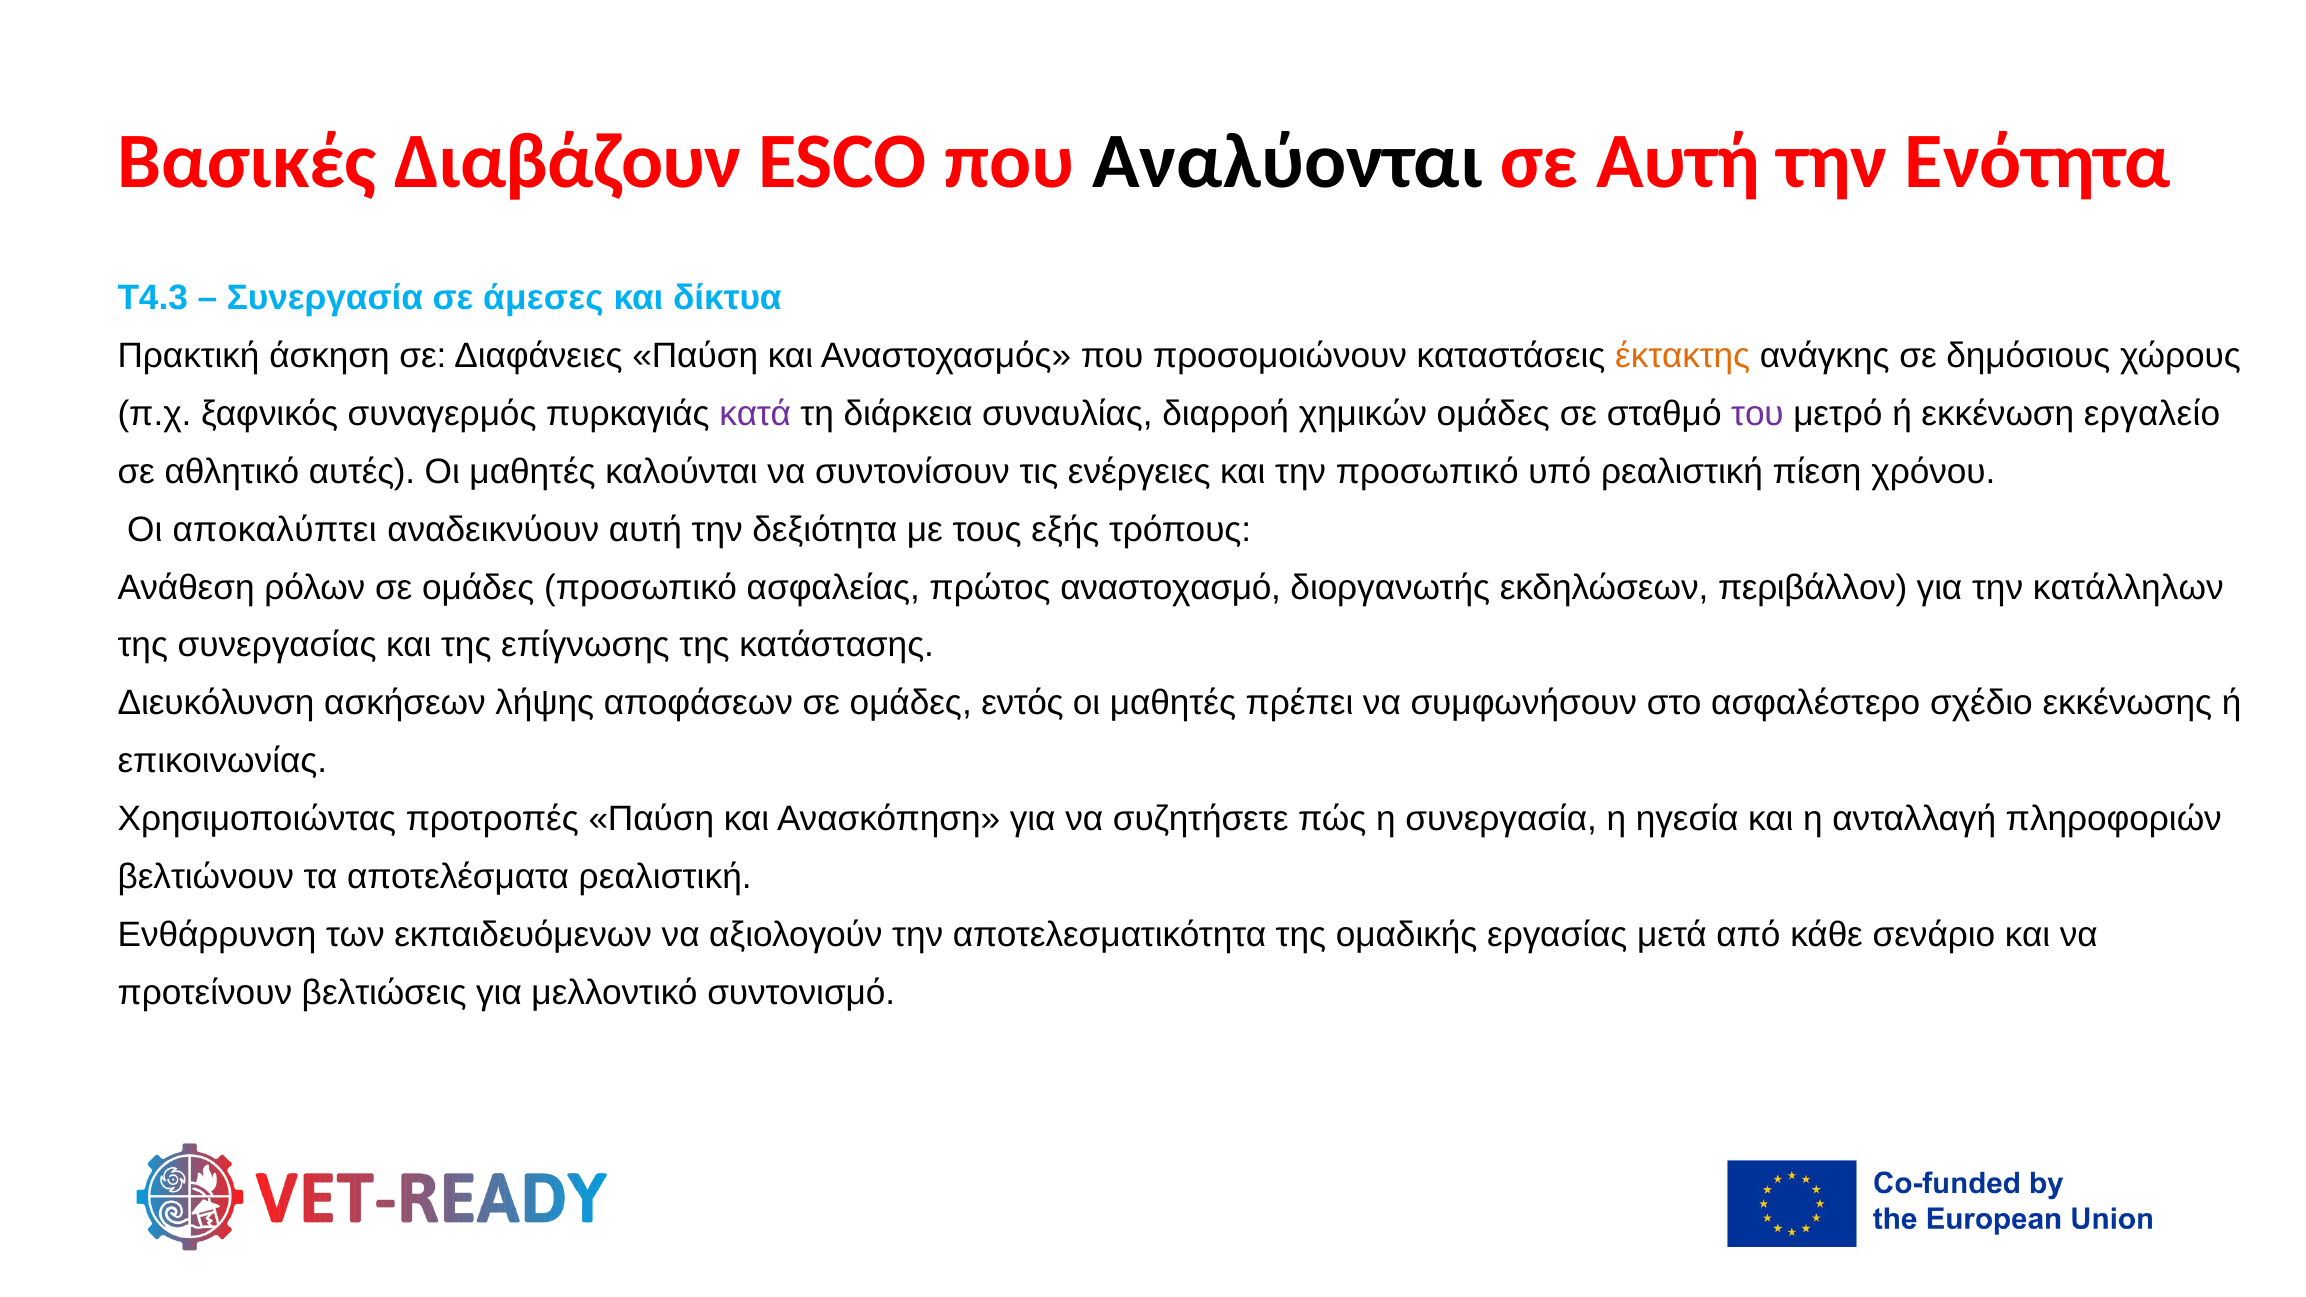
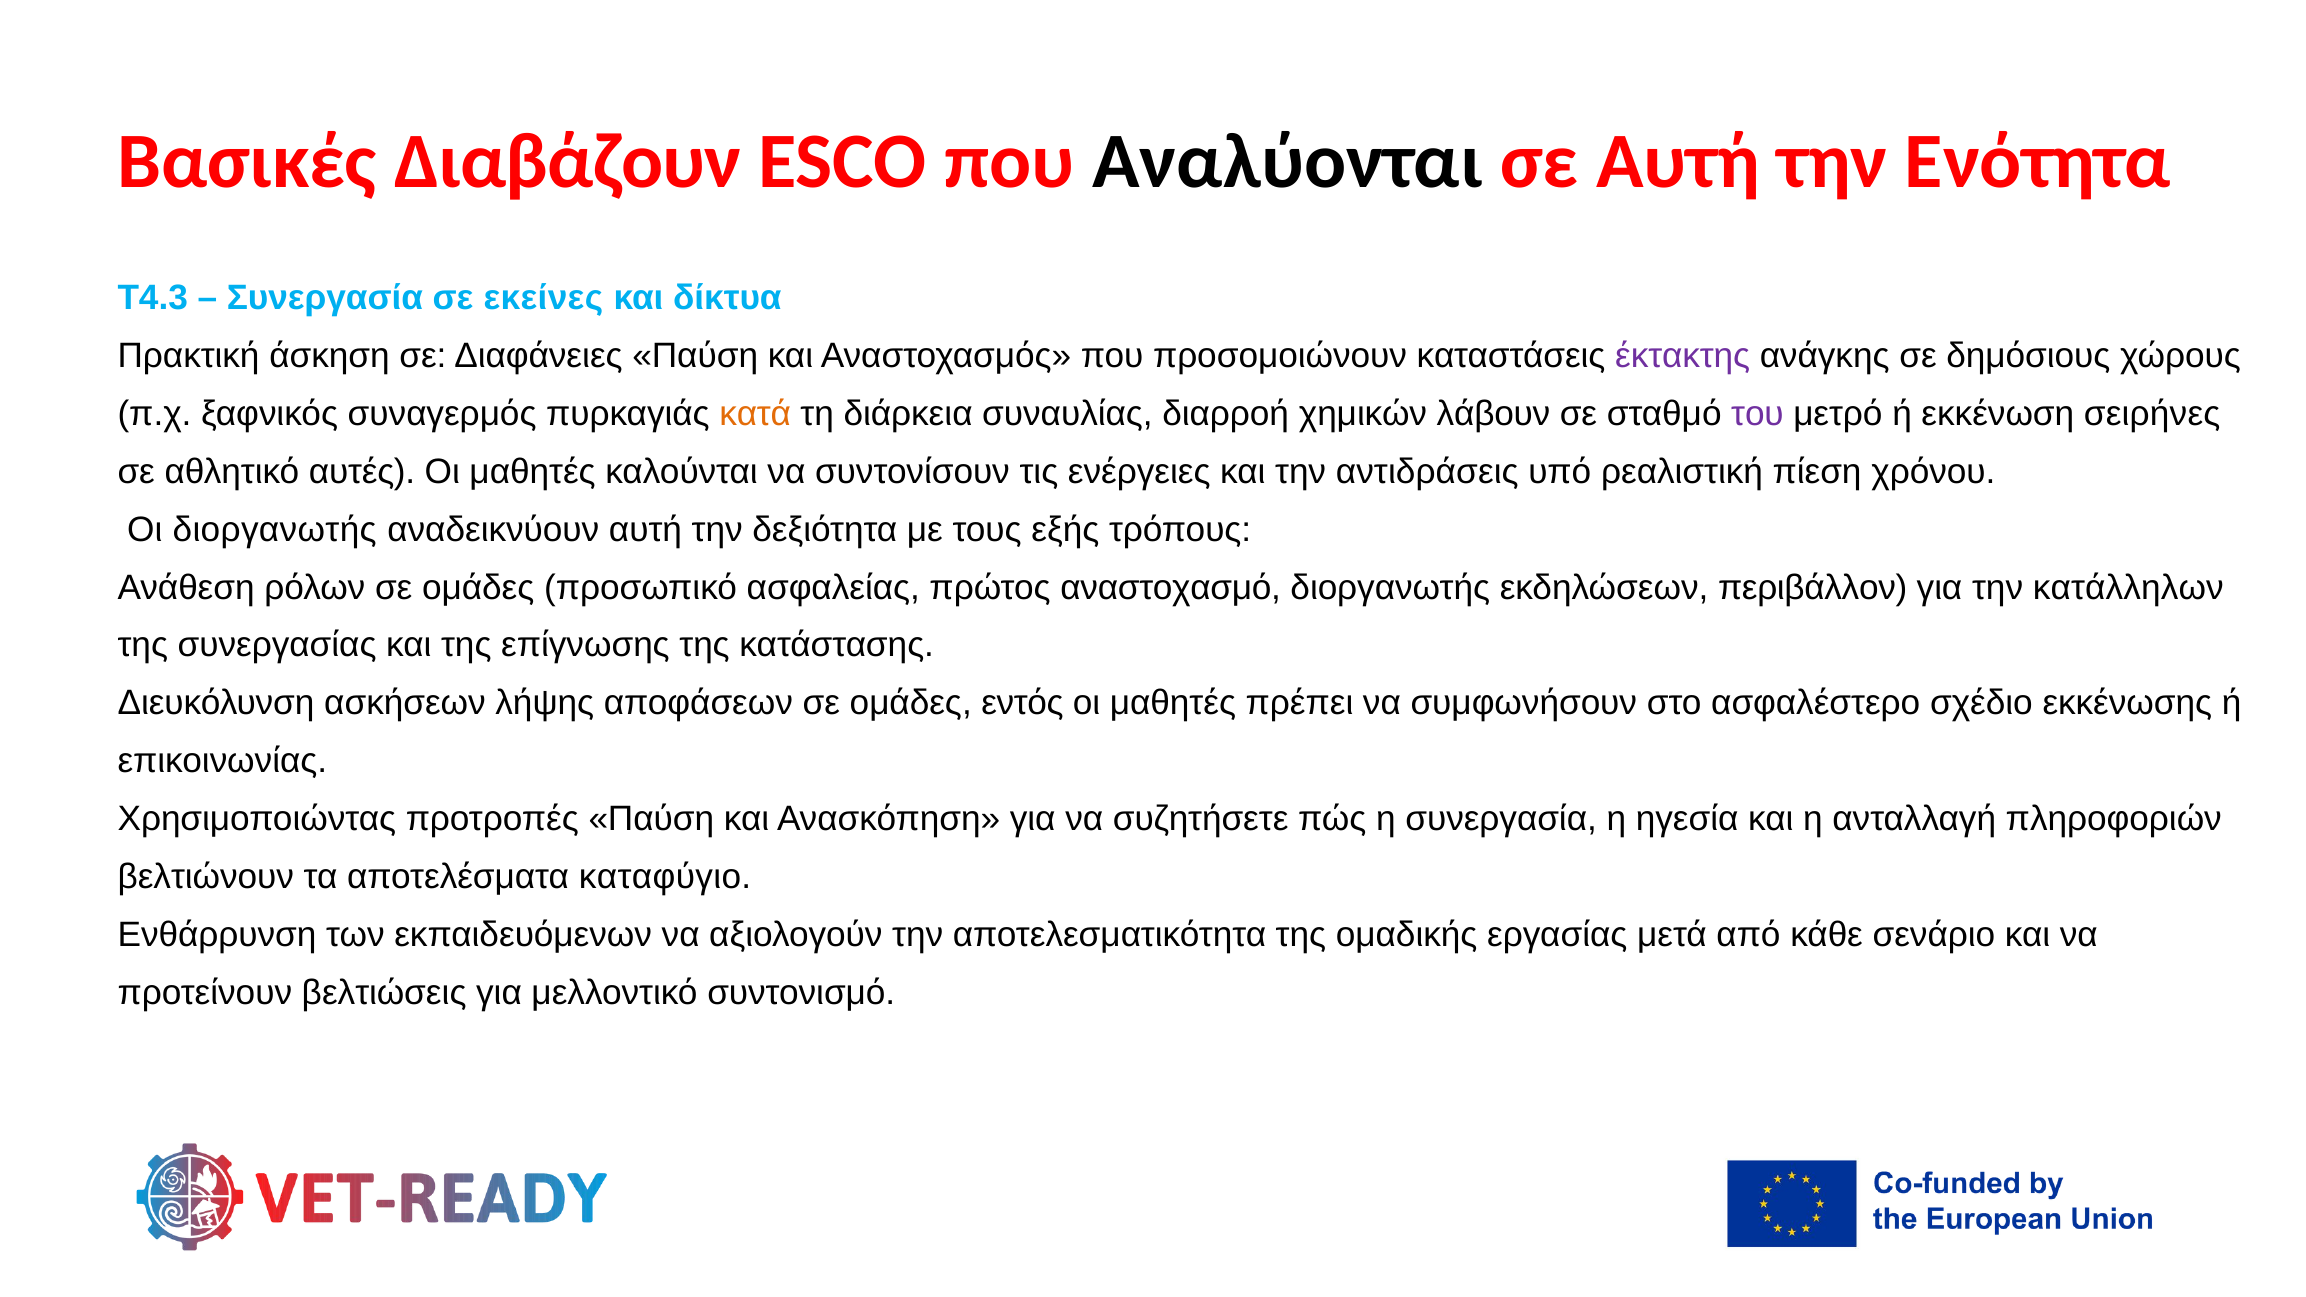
άμεσες: άμεσες -> εκείνες
έκτακτης colour: orange -> purple
κατά colour: purple -> orange
χημικών ομάδες: ομάδες -> λάβουν
εργαλείο: εργαλείο -> σειρήνες
την προσωπικό: προσωπικό -> αντιδράσεις
Οι αποκαλύπτει: αποκαλύπτει -> διοργανωτής
αποτελέσματα ρεαλιστική: ρεαλιστική -> καταφύγιο
